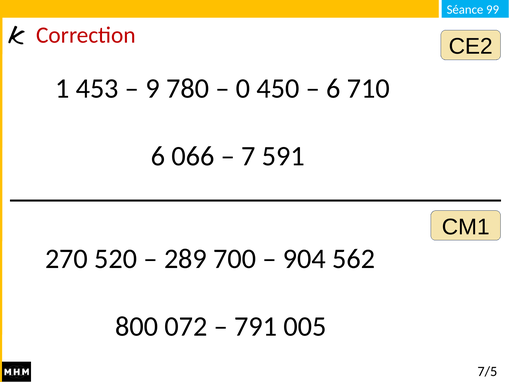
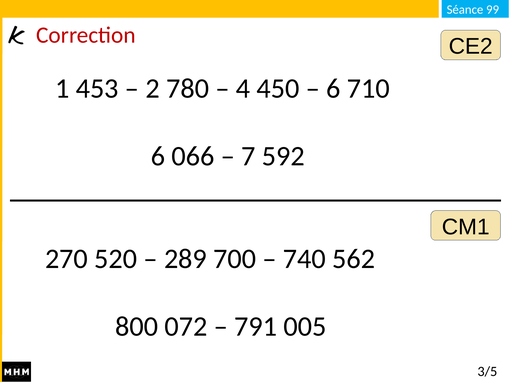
9: 9 -> 2
0: 0 -> 4
591: 591 -> 592
904: 904 -> 740
7/5: 7/5 -> 3/5
